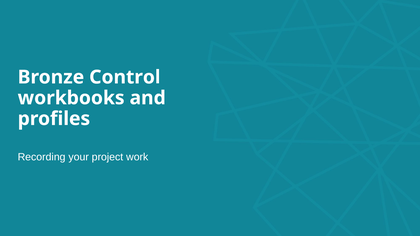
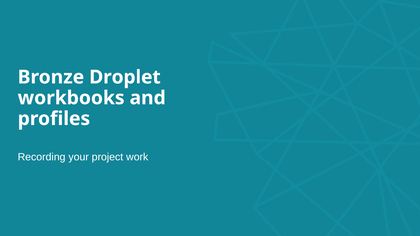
Control: Control -> Droplet
